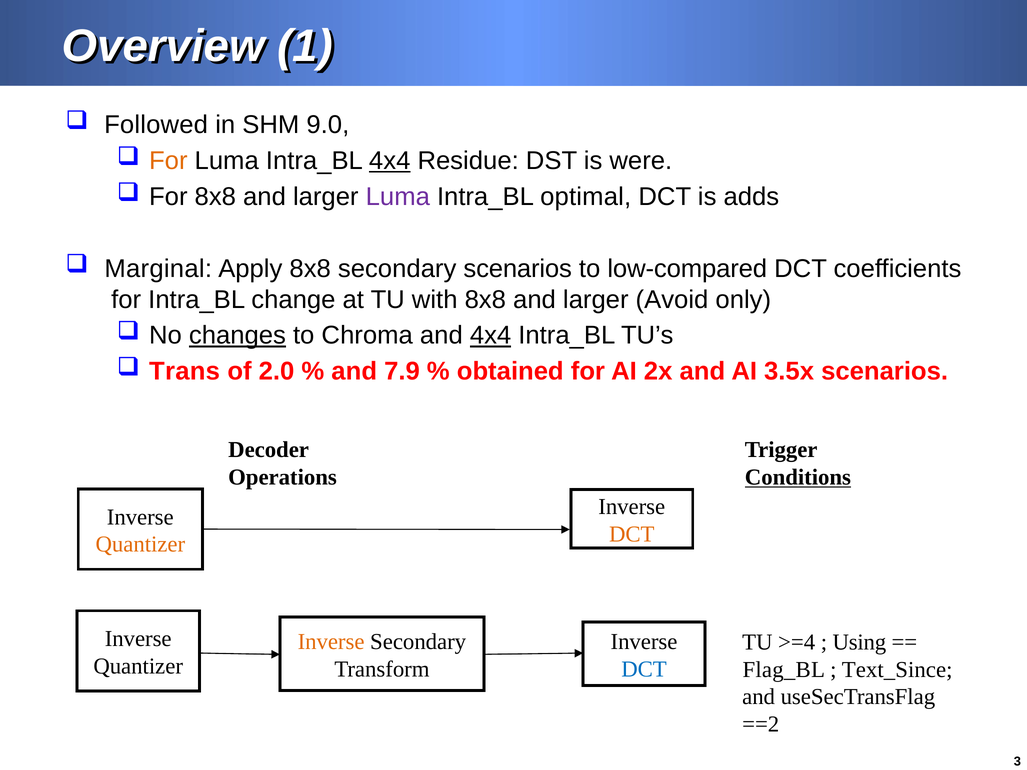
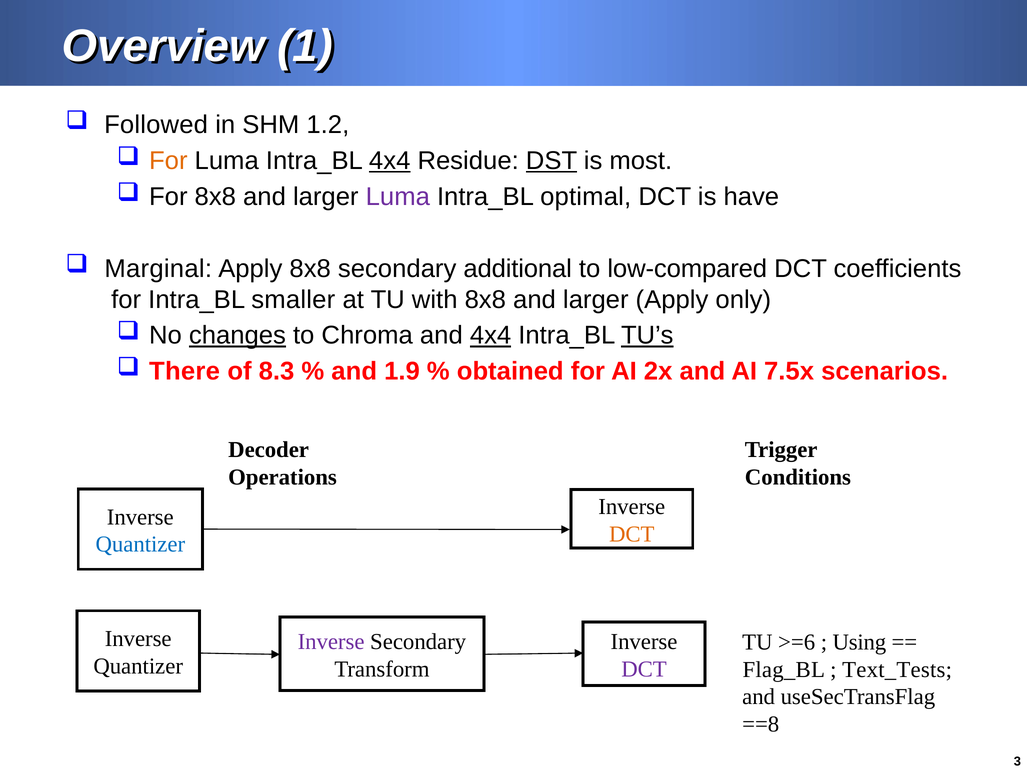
9.0: 9.0 -> 1.2
DST underline: none -> present
were: were -> most
adds: adds -> have
secondary scenarios: scenarios -> additional
change: change -> smaller
larger Avoid: Avoid -> Apply
TU’s underline: none -> present
Trans: Trans -> There
2.0: 2.0 -> 8.3
7.9: 7.9 -> 1.9
3.5x: 3.5x -> 7.5x
Conditions underline: present -> none
Quantizer at (140, 545) colour: orange -> blue
Inverse at (331, 642) colour: orange -> purple
>=4: >=4 -> >=6
DCT at (644, 669) colour: blue -> purple
Text_Since: Text_Since -> Text_Tests
==2: ==2 -> ==8
